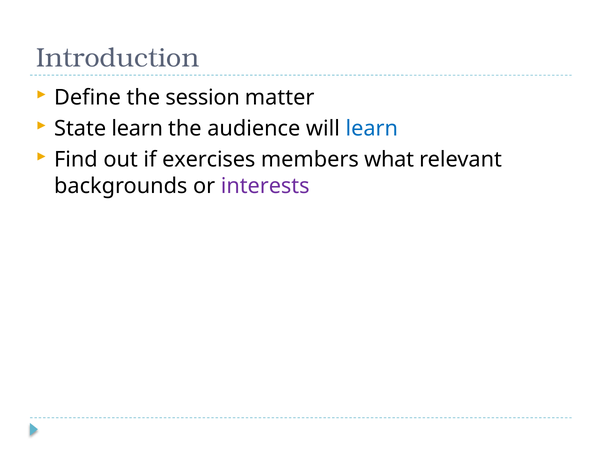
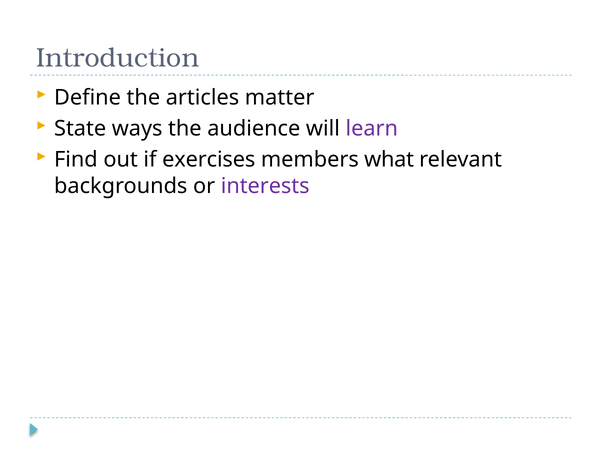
session: session -> articles
State learn: learn -> ways
learn at (372, 129) colour: blue -> purple
